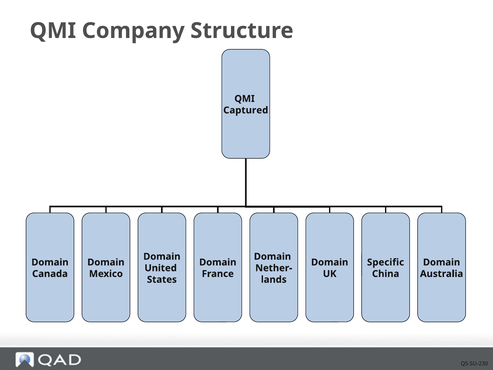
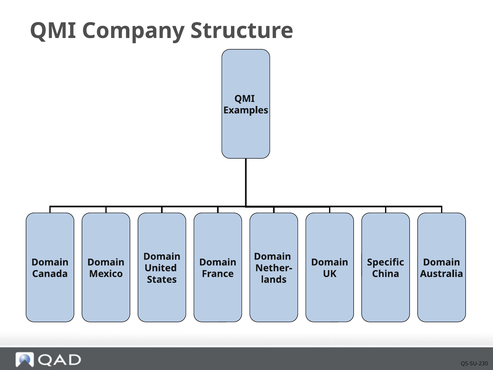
Captured: Captured -> Examples
